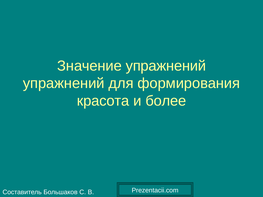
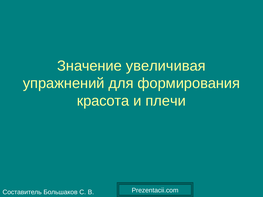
Значение упражнений: упражнений -> увеличивая
более: более -> плечи
